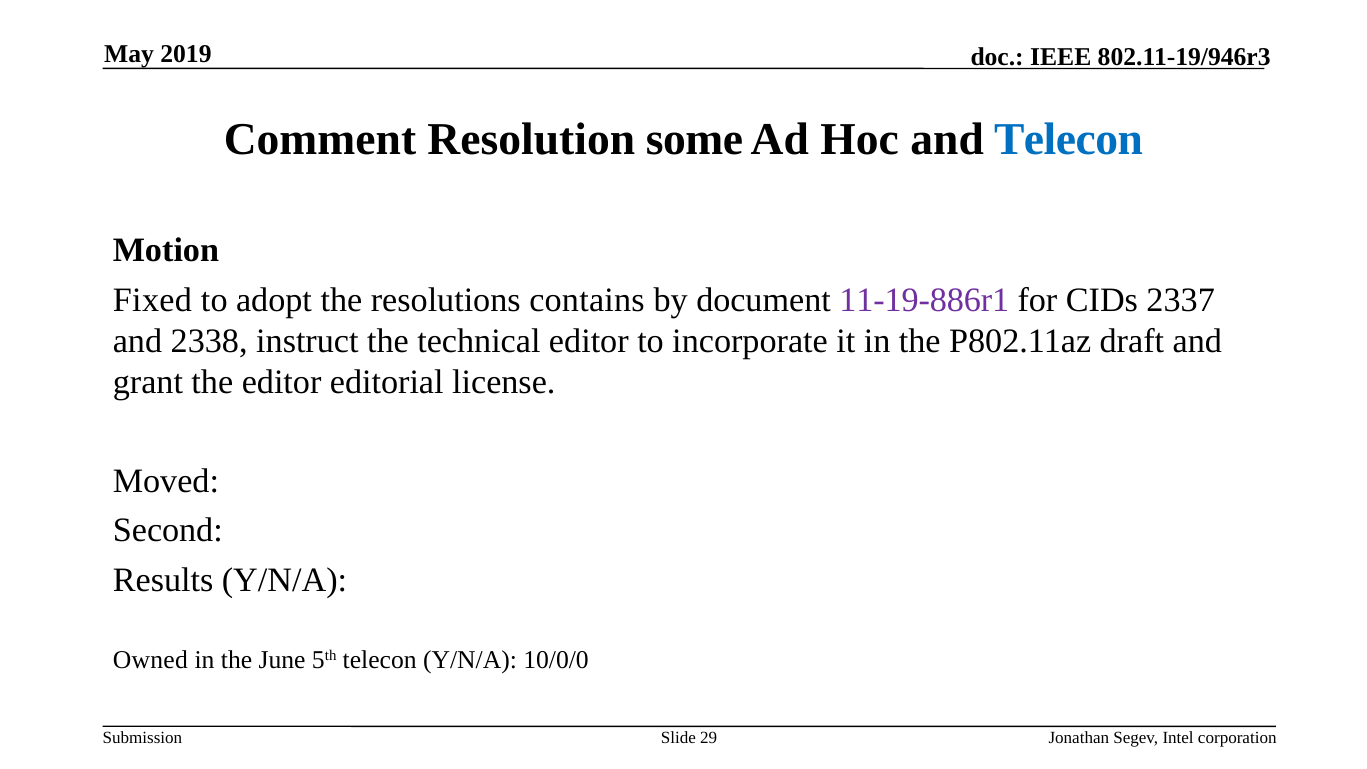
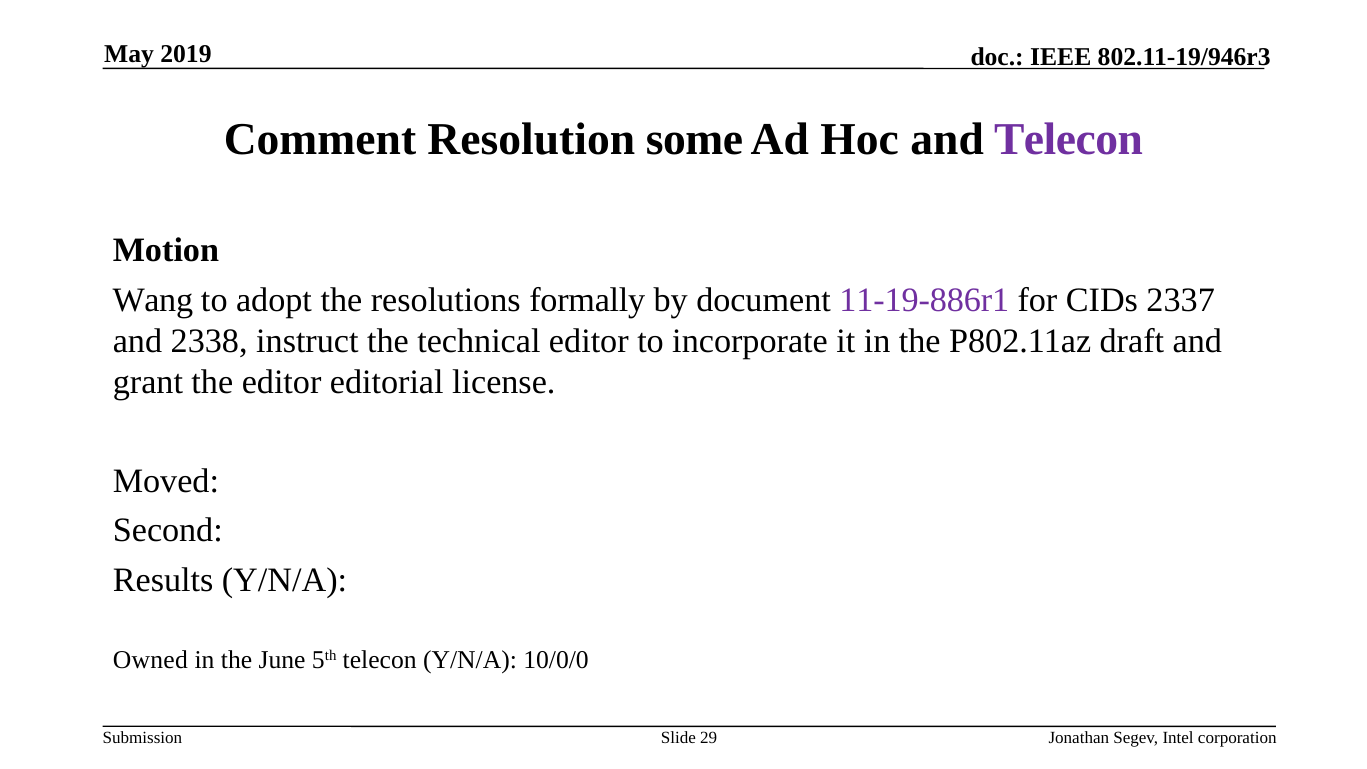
Telecon at (1068, 140) colour: blue -> purple
Fixed: Fixed -> Wang
contains: contains -> formally
